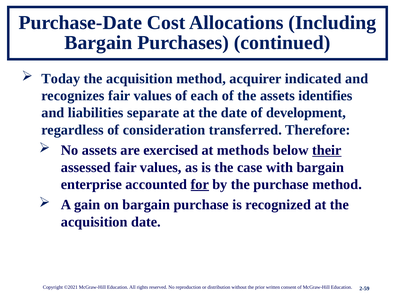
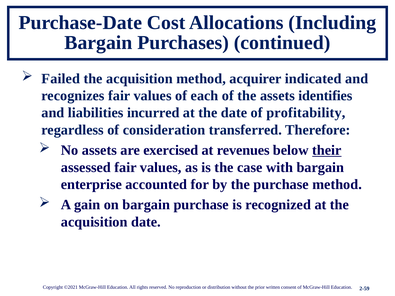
Today: Today -> Failed
separate: separate -> incurred
development: development -> profitability
methods: methods -> revenues
for underline: present -> none
